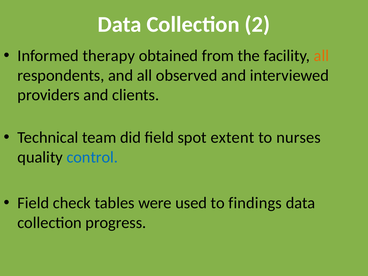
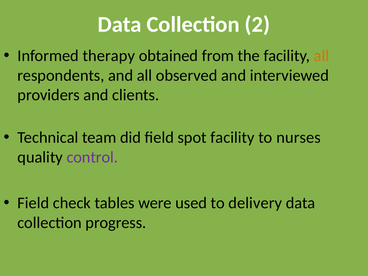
spot extent: extent -> facility
control colour: blue -> purple
findings: findings -> delivery
